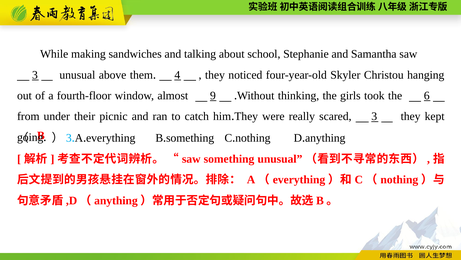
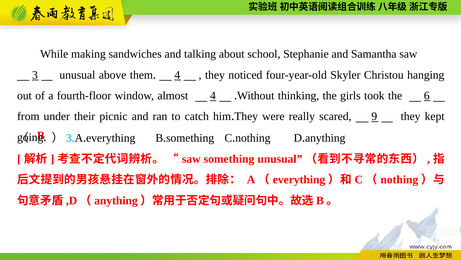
almost 9: 9 -> 4
scared 3: 3 -> 9
